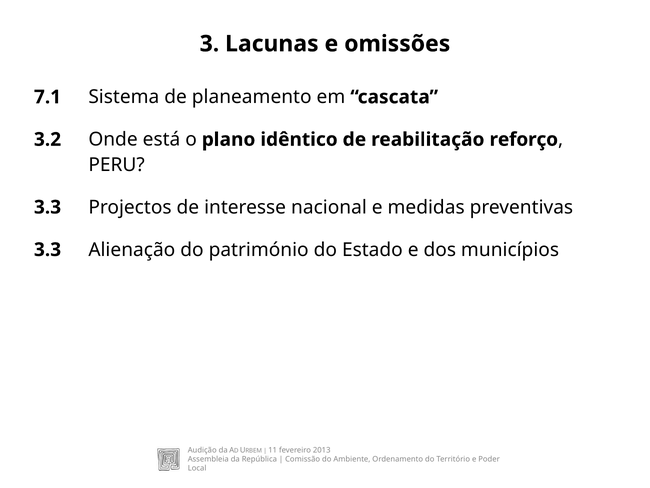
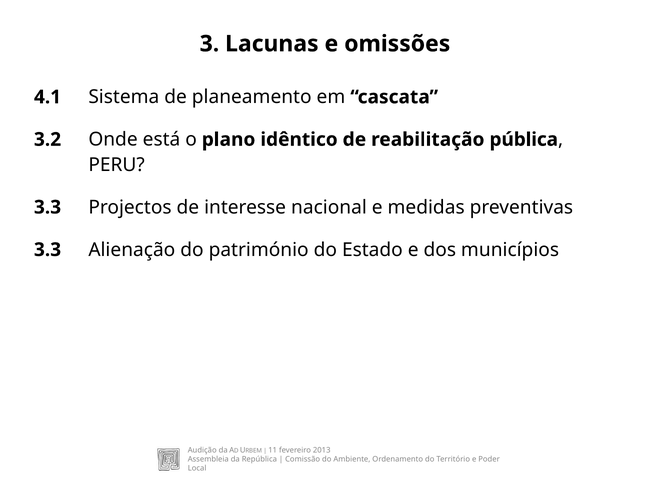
7.1: 7.1 -> 4.1
reforço: reforço -> pública
